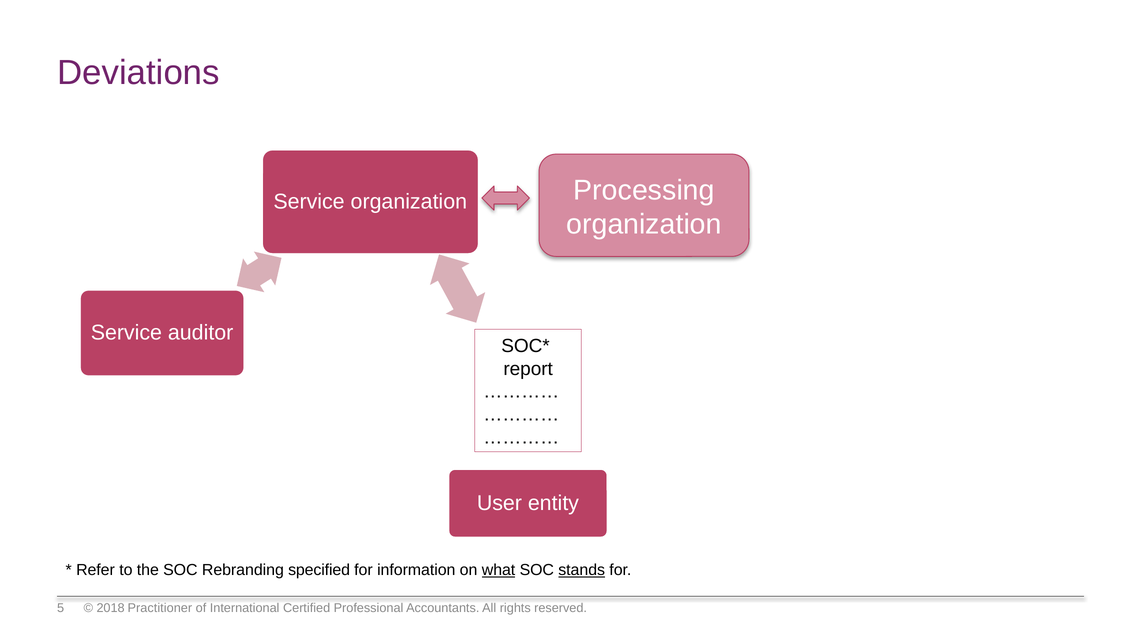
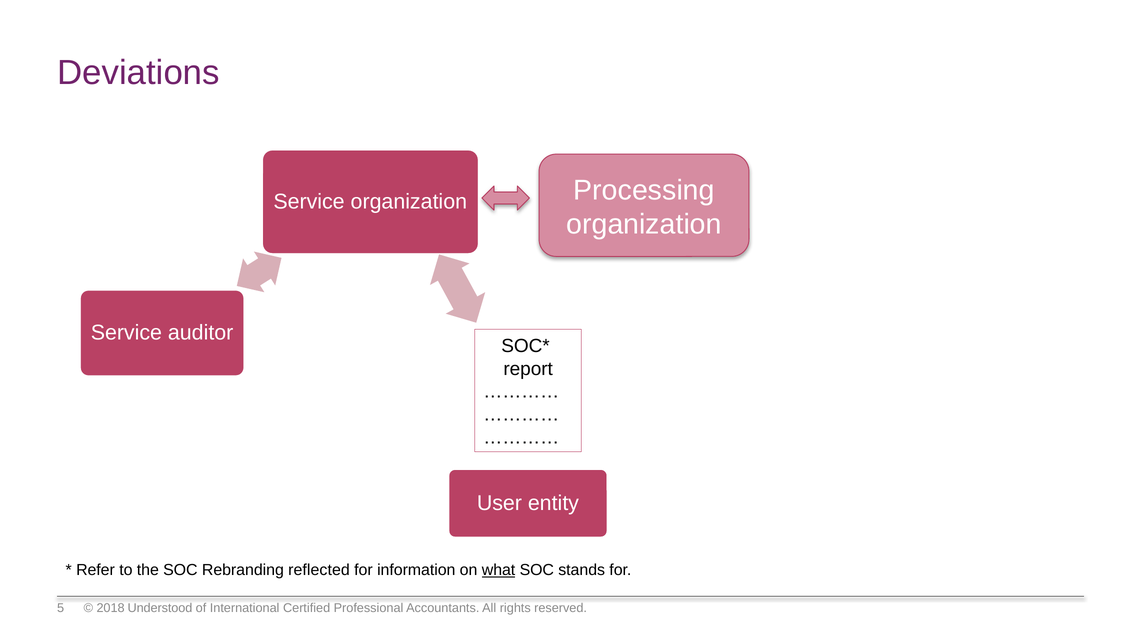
specified: specified -> reflected
stands underline: present -> none
Practitioner: Practitioner -> Understood
